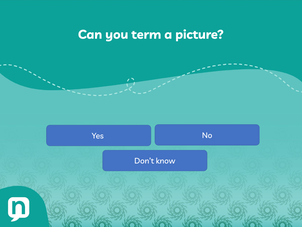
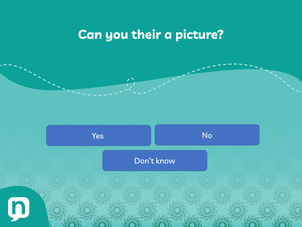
term: term -> their
